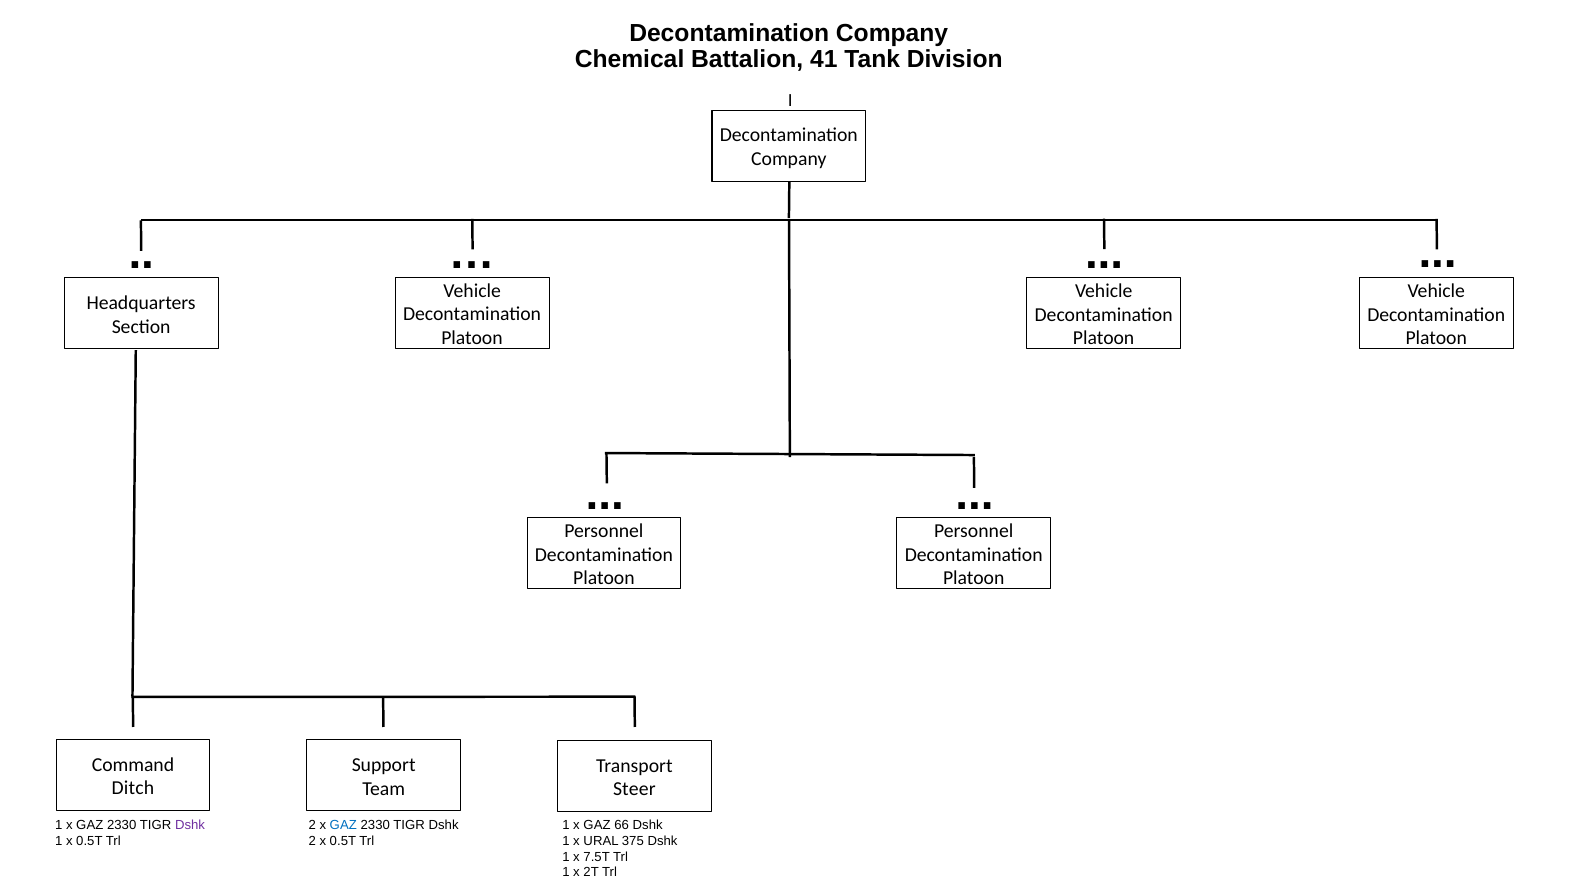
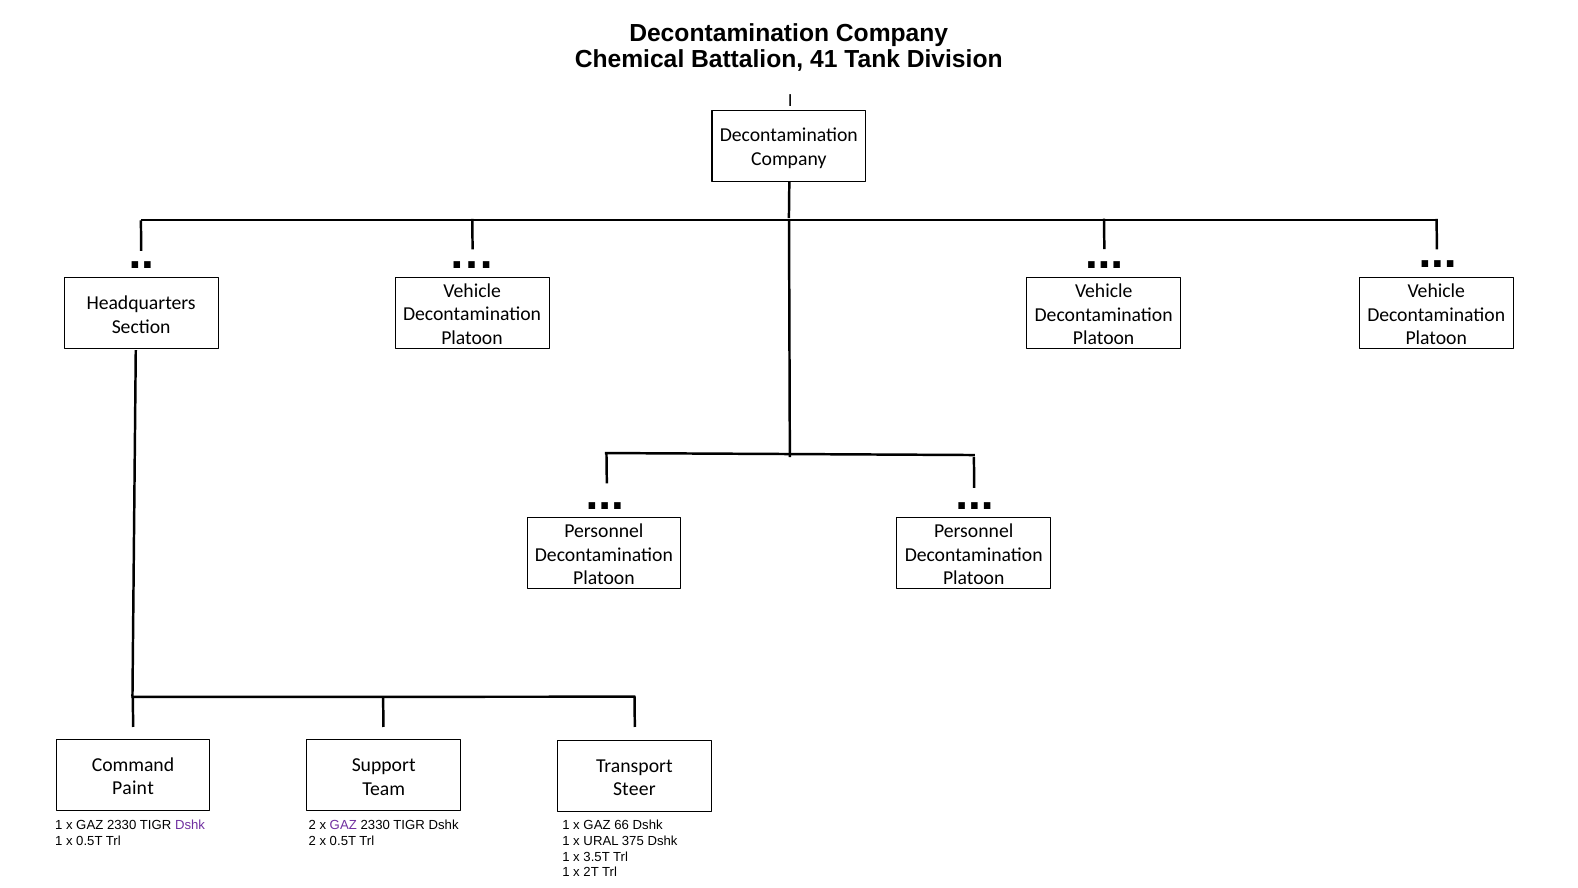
Ditch: Ditch -> Paint
GAZ at (343, 825) colour: blue -> purple
7.5T: 7.5T -> 3.5T
